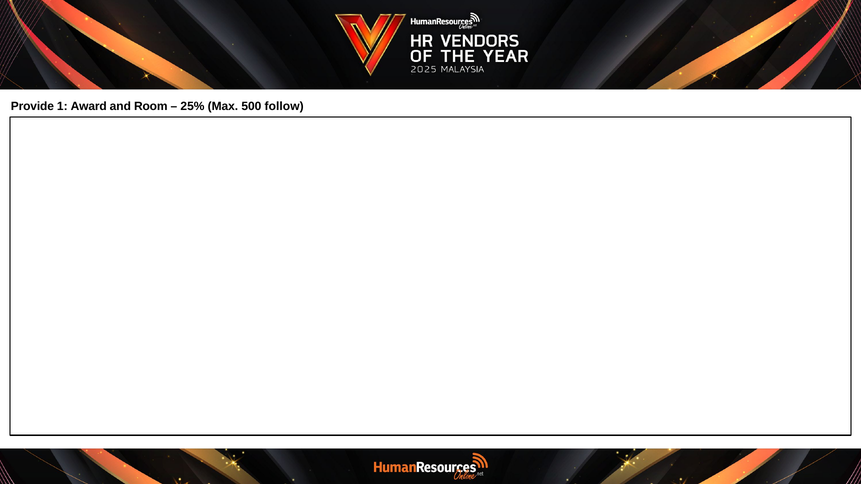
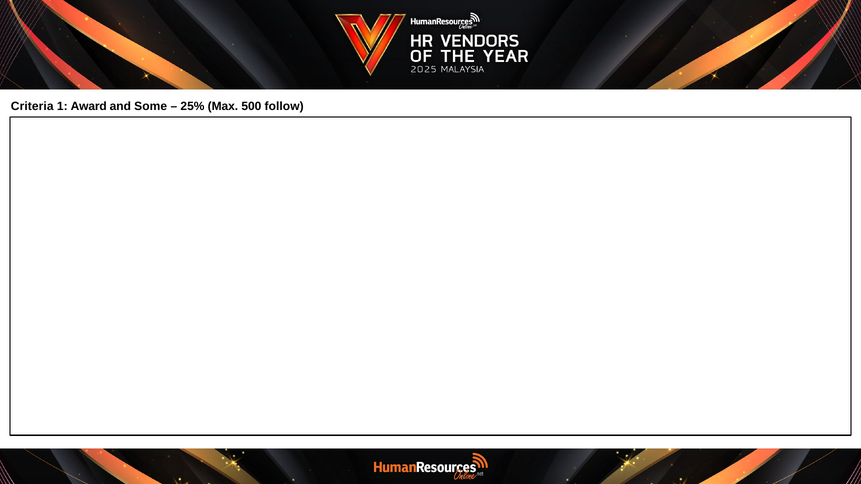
Provide: Provide -> Criteria
Room: Room -> Some
